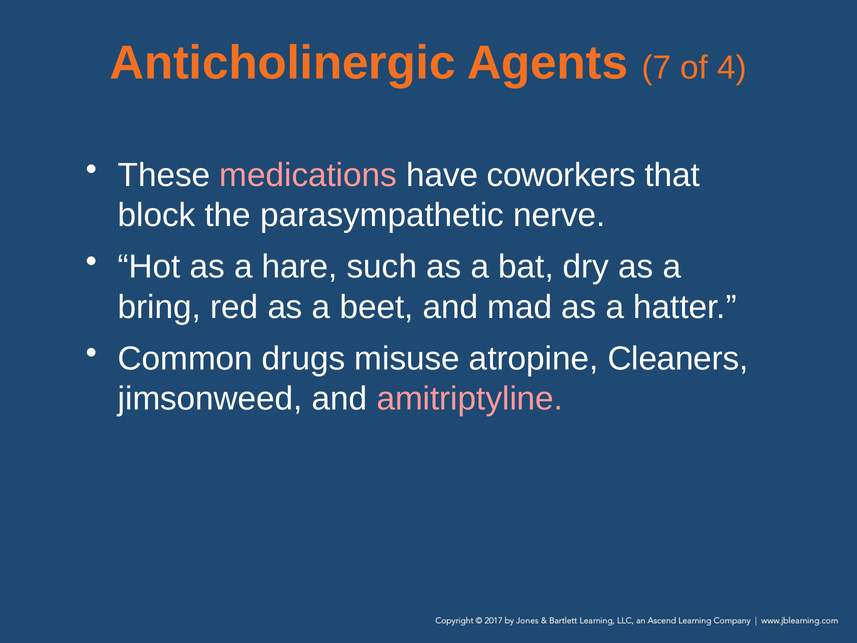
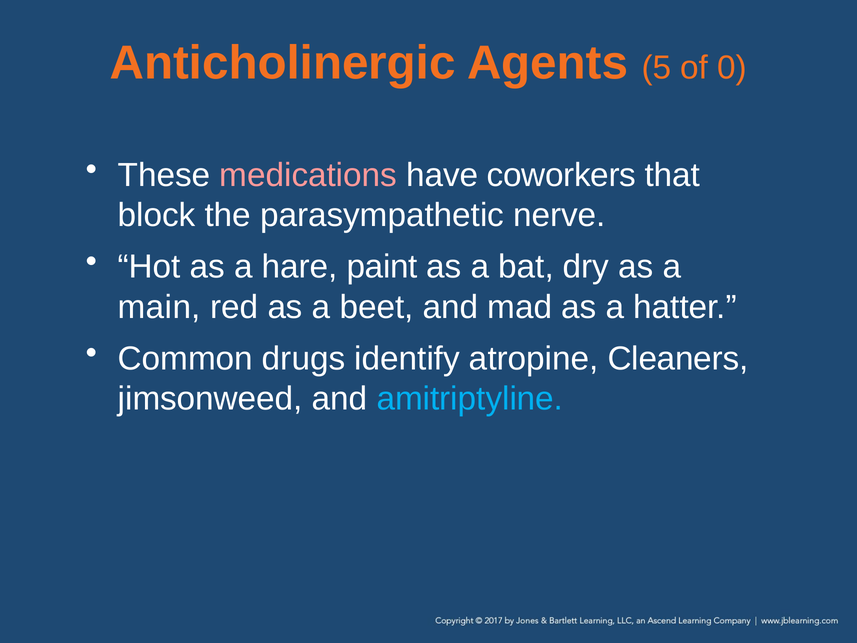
7: 7 -> 5
4: 4 -> 0
such: such -> paint
bring: bring -> main
misuse: misuse -> identify
amitriptyline colour: pink -> light blue
